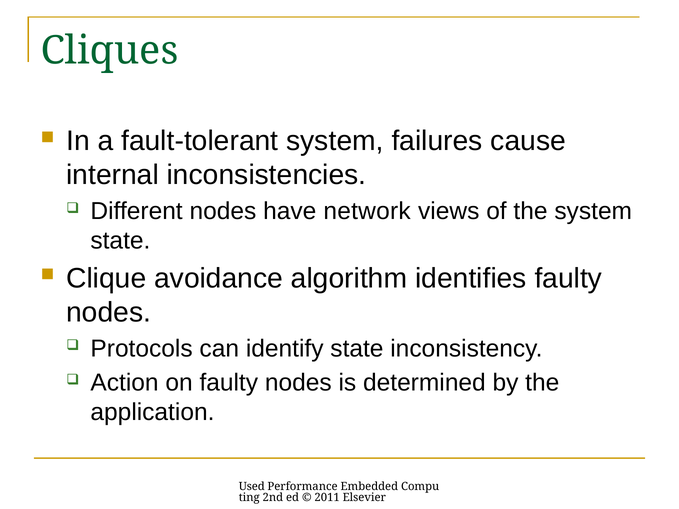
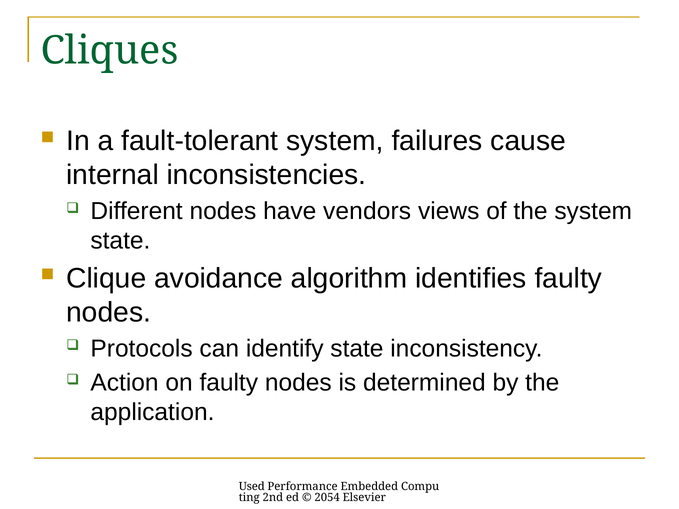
network: network -> vendors
2011: 2011 -> 2054
